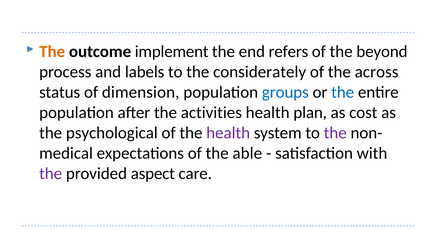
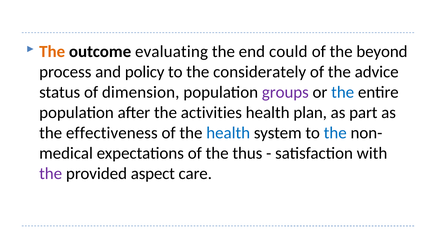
implement: implement -> evaluating
refers: refers -> could
labels: labels -> policy
across: across -> advice
groups colour: blue -> purple
cost: cost -> part
psychological: psychological -> effectiveness
health at (228, 133) colour: purple -> blue
the at (335, 133) colour: purple -> blue
able: able -> thus
